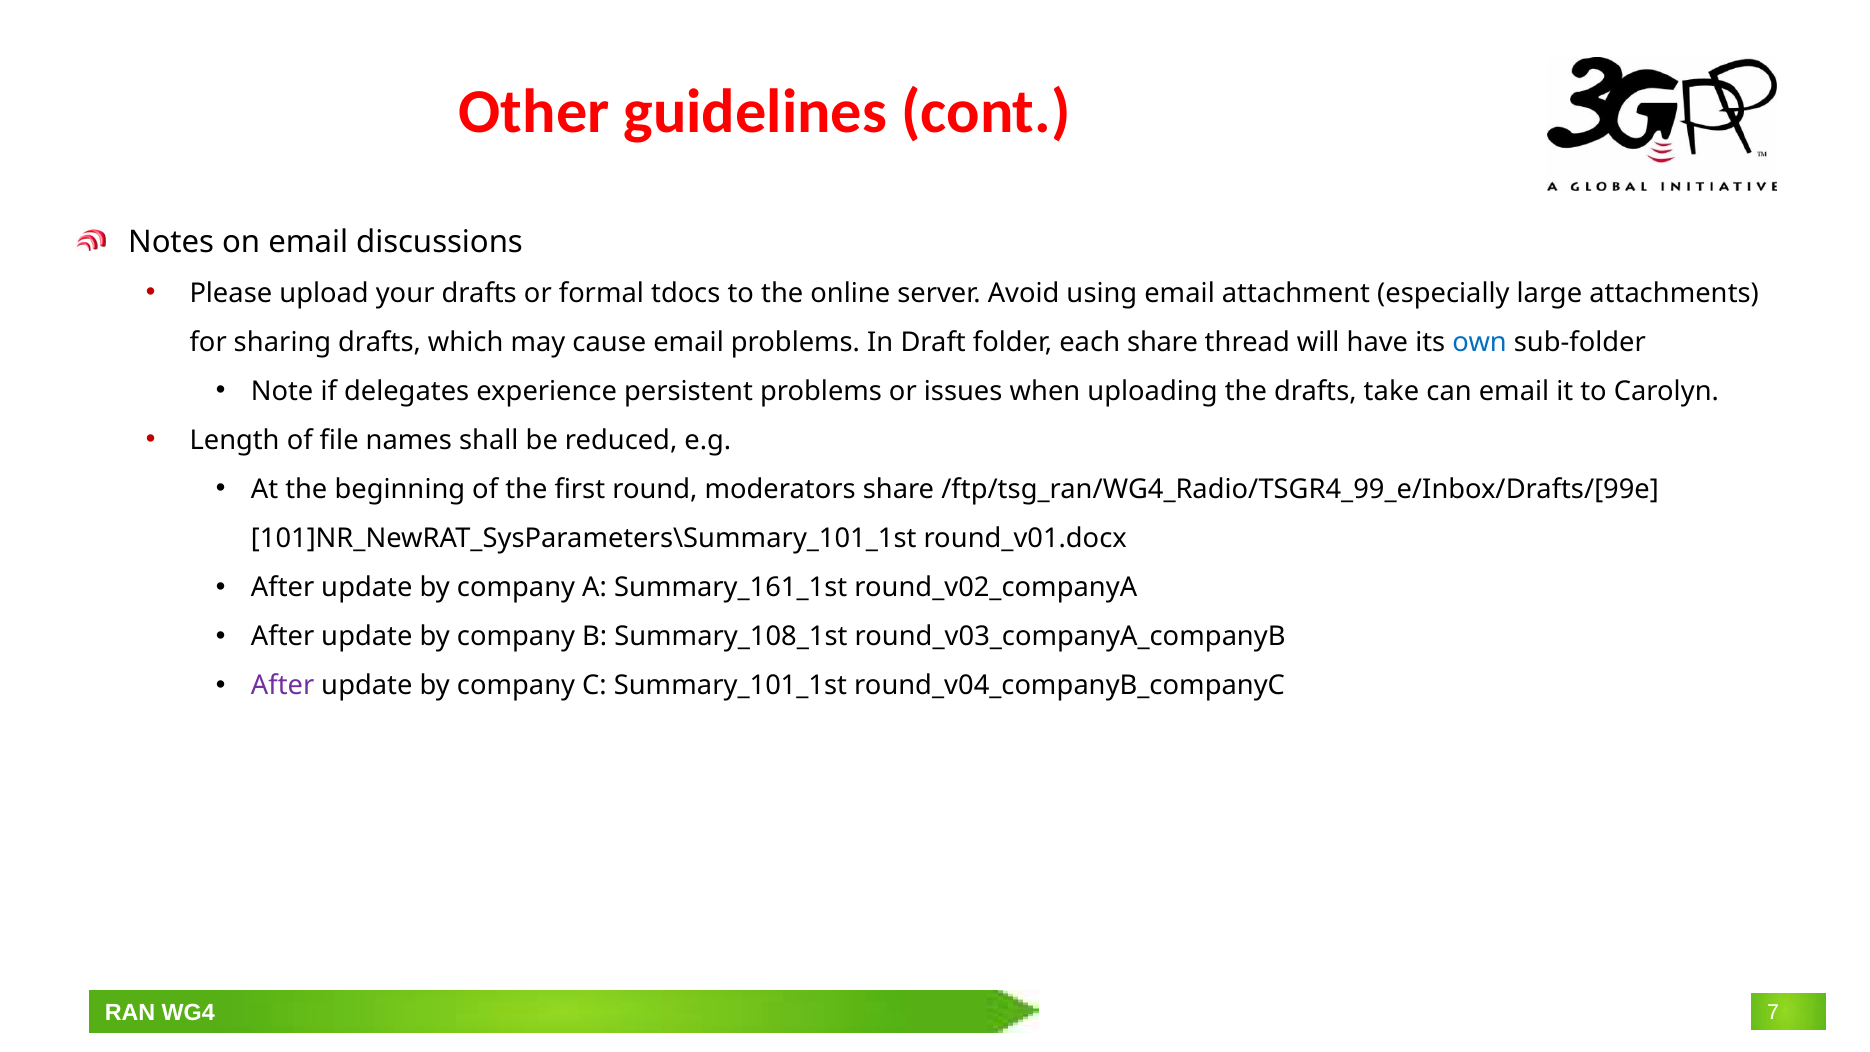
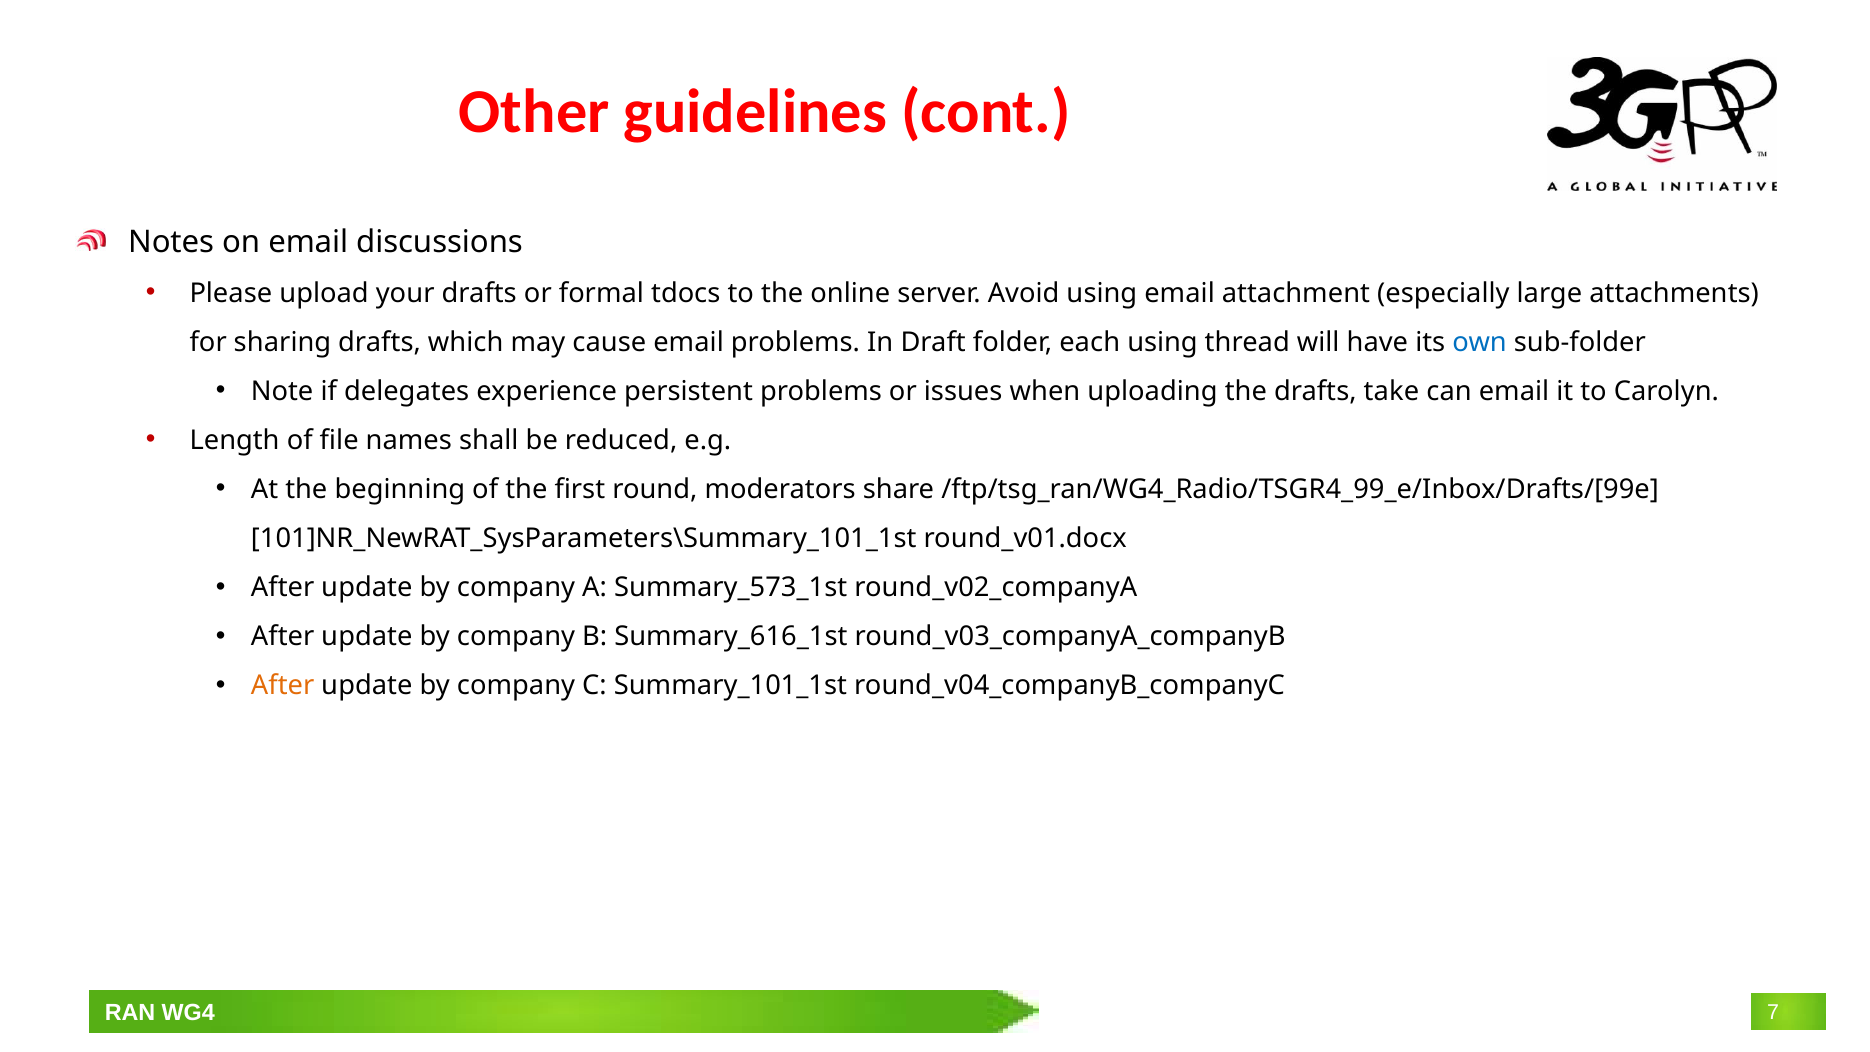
each share: share -> using
Summary_161_1st: Summary_161_1st -> Summary_573_1st
Summary_108_1st: Summary_108_1st -> Summary_616_1st
After at (283, 686) colour: purple -> orange
